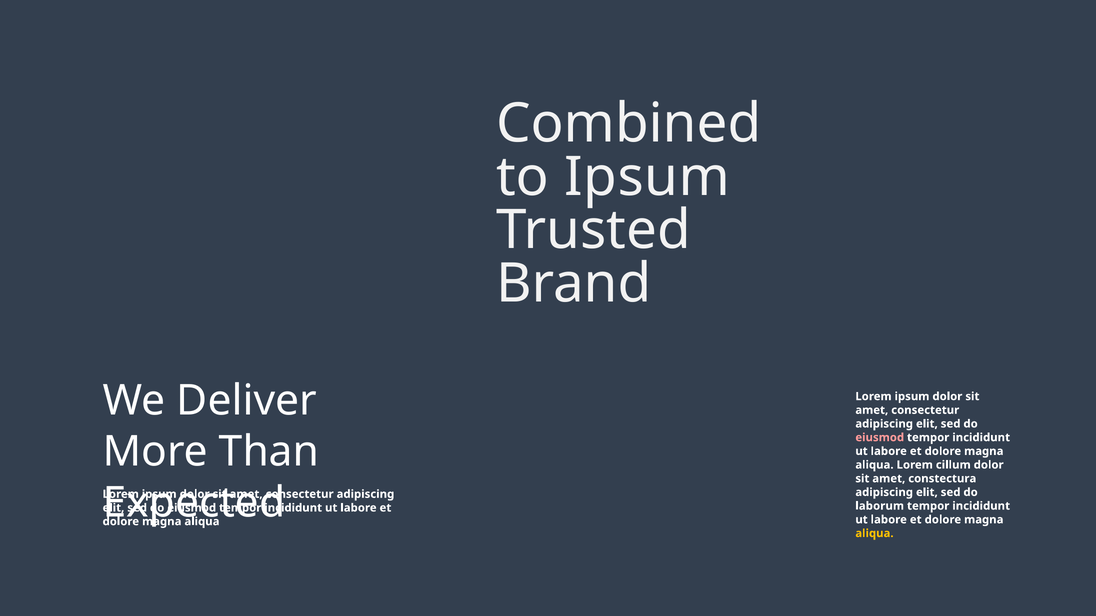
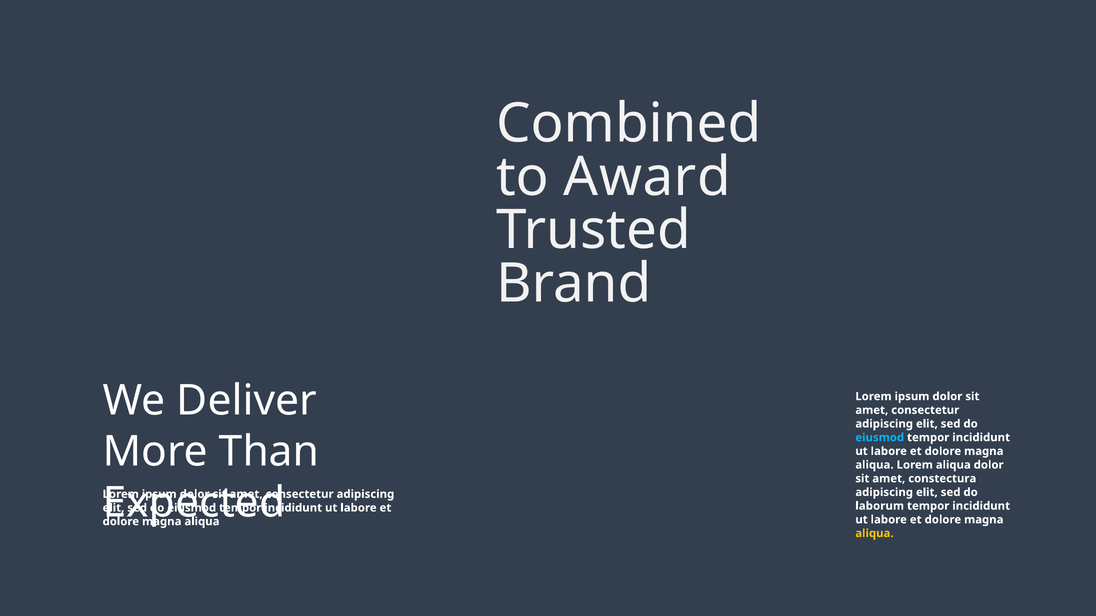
to Ipsum: Ipsum -> Award
eiusmod at (880, 438) colour: pink -> light blue
Lorem cillum: cillum -> aliqua
